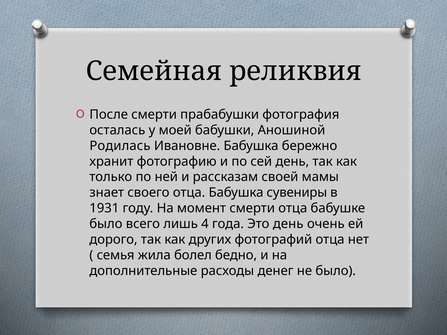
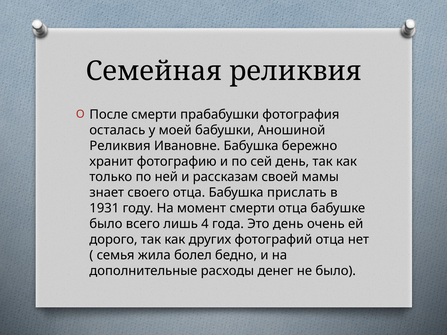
Родилась at (120, 146): Родилась -> Реликвия
сувениры: сувениры -> прислать
